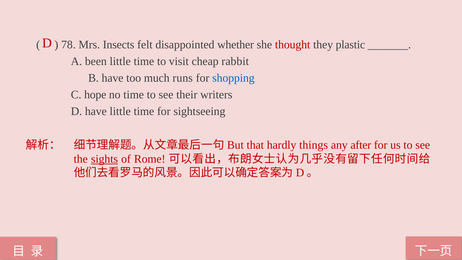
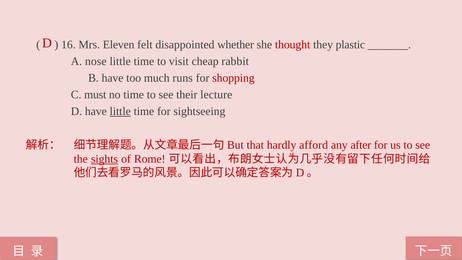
78: 78 -> 16
Insects: Insects -> Eleven
been: been -> nose
shopping colour: blue -> red
hope: hope -> must
writers: writers -> lecture
little at (120, 111) underline: none -> present
things: things -> afford
